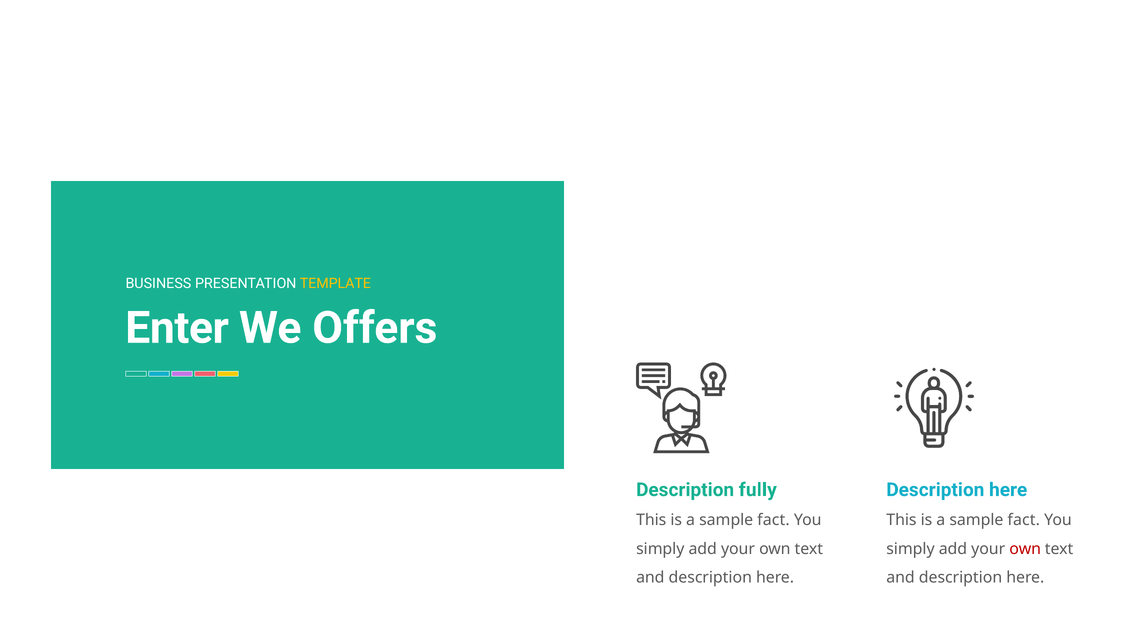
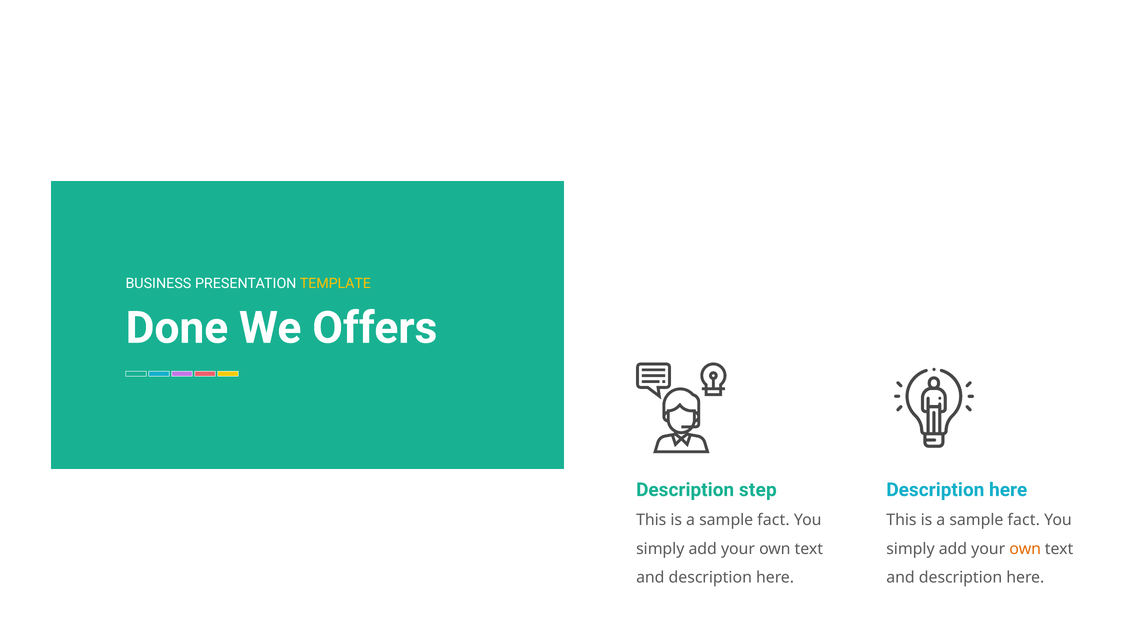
Enter: Enter -> Done
fully: fully -> step
own at (1025, 548) colour: red -> orange
